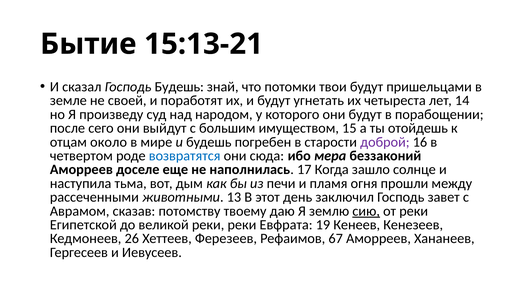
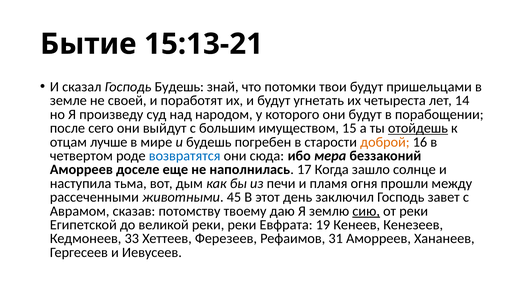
отойдешь underline: none -> present
около: около -> лучше
доброй colour: purple -> orange
13: 13 -> 45
26: 26 -> 33
67: 67 -> 31
